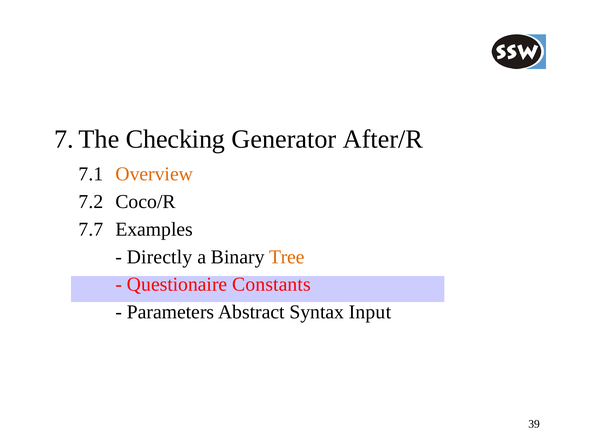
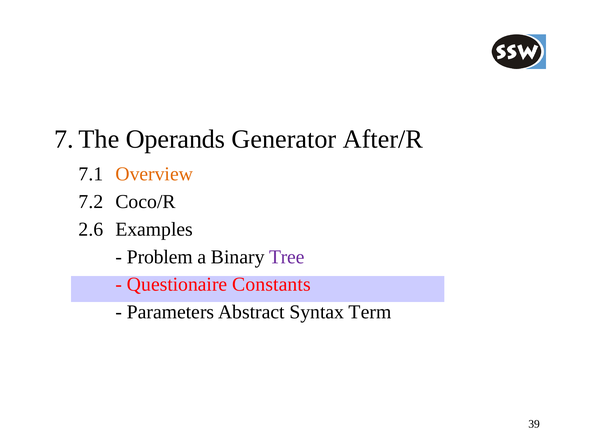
Checking: Checking -> Operands
7.7: 7.7 -> 2.6
Directly: Directly -> Problem
Tree colour: orange -> purple
Input: Input -> Term
